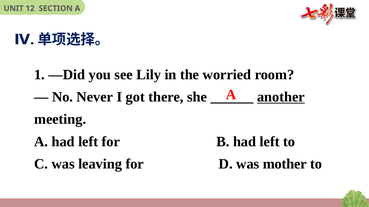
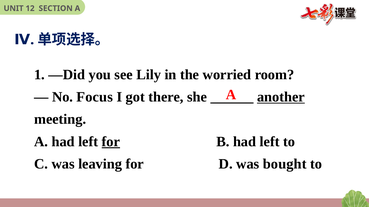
Never: Never -> Focus
for at (111, 142) underline: none -> present
mother: mother -> bought
